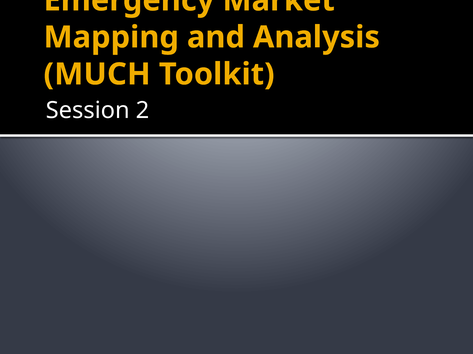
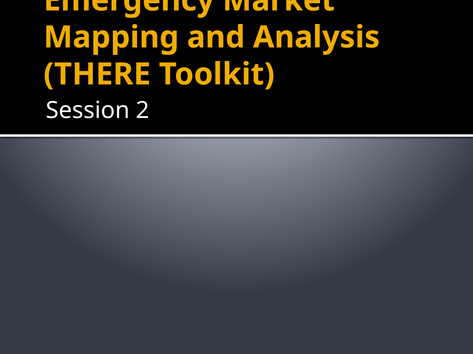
MUCH: MUCH -> THERE
